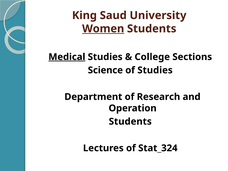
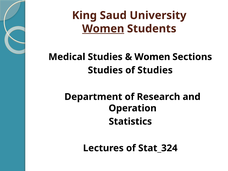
Medical underline: present -> none
College at (152, 57): College -> Women
Science at (105, 70): Science -> Studies
Students at (130, 122): Students -> Statistics
